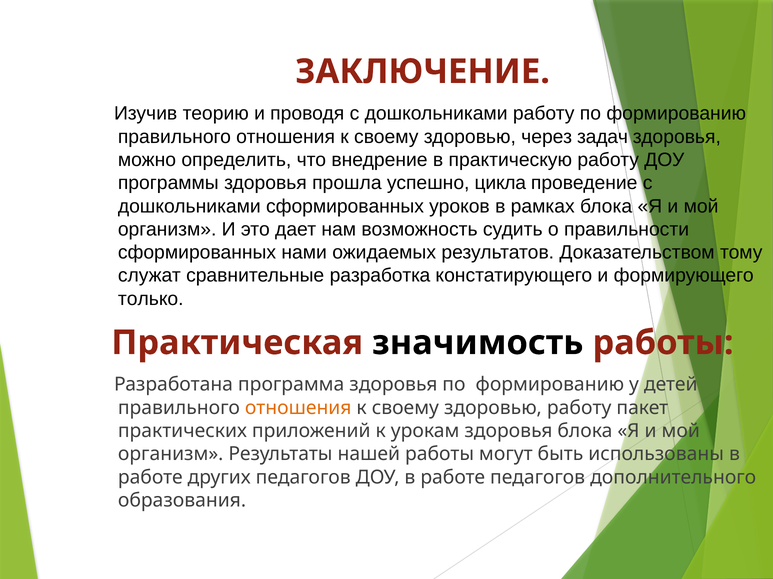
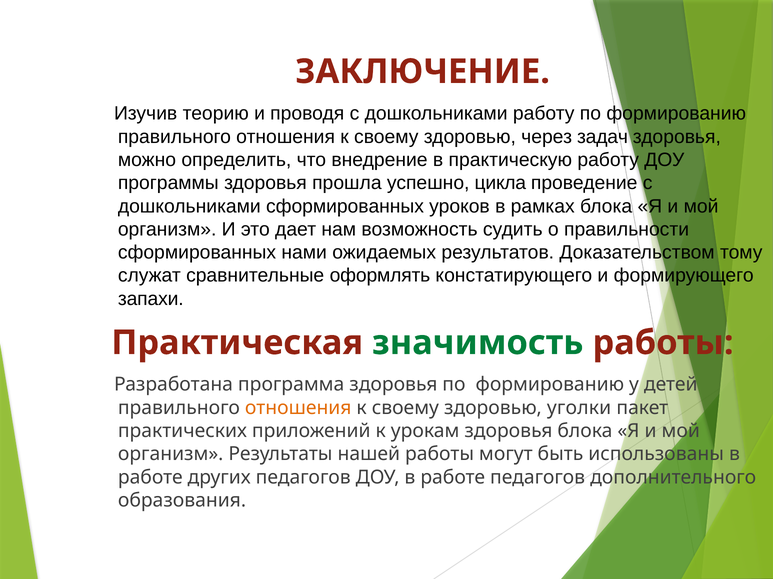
разработка: разработка -> оформлять
только: только -> запахи
значимость colour: black -> green
здоровью работу: работу -> уголки
